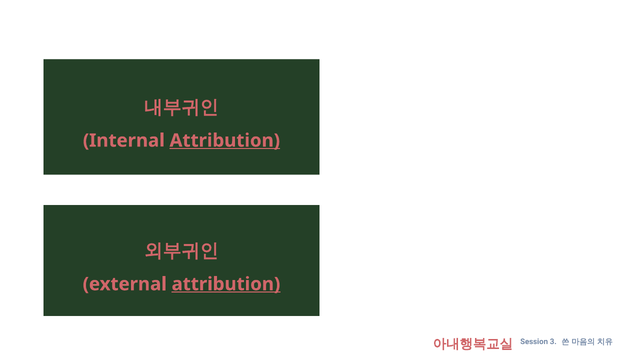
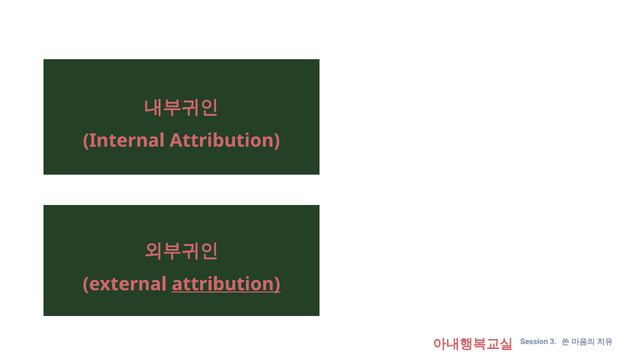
Attribution at (225, 141) underline: present -> none
